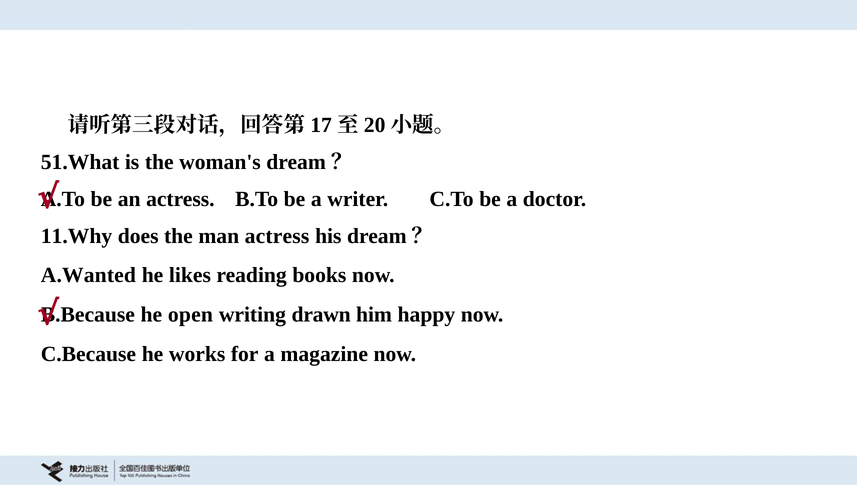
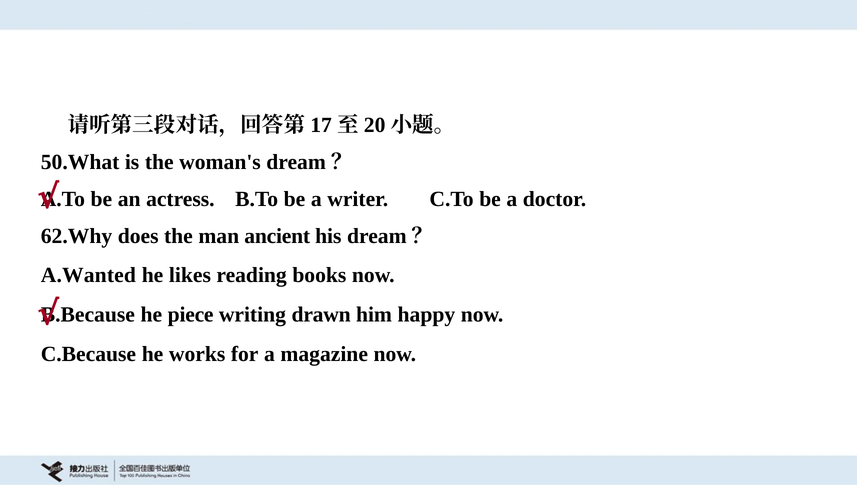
51.What: 51.What -> 50.What
11.Why: 11.Why -> 62.Why
man actress: actress -> ancient
open: open -> piece
